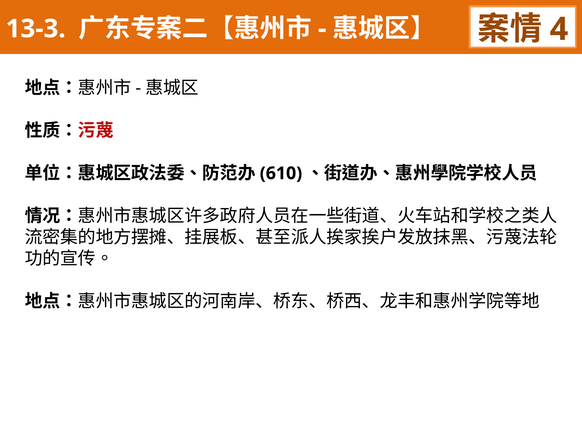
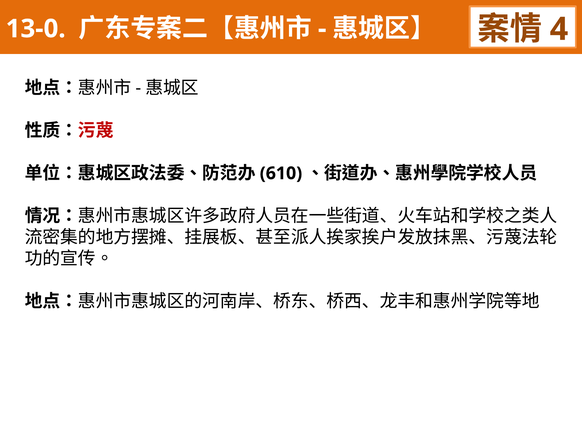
13-3: 13-3 -> 13-0
